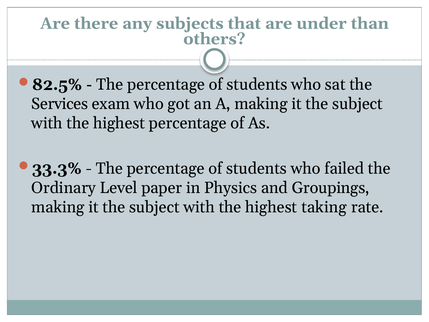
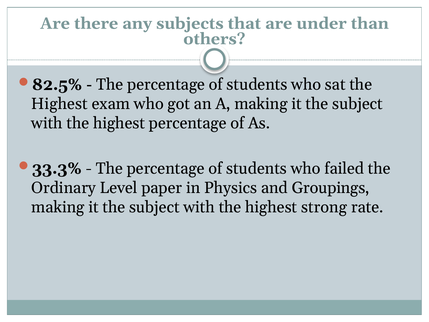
Services at (60, 104): Services -> Highest
taking: taking -> strong
